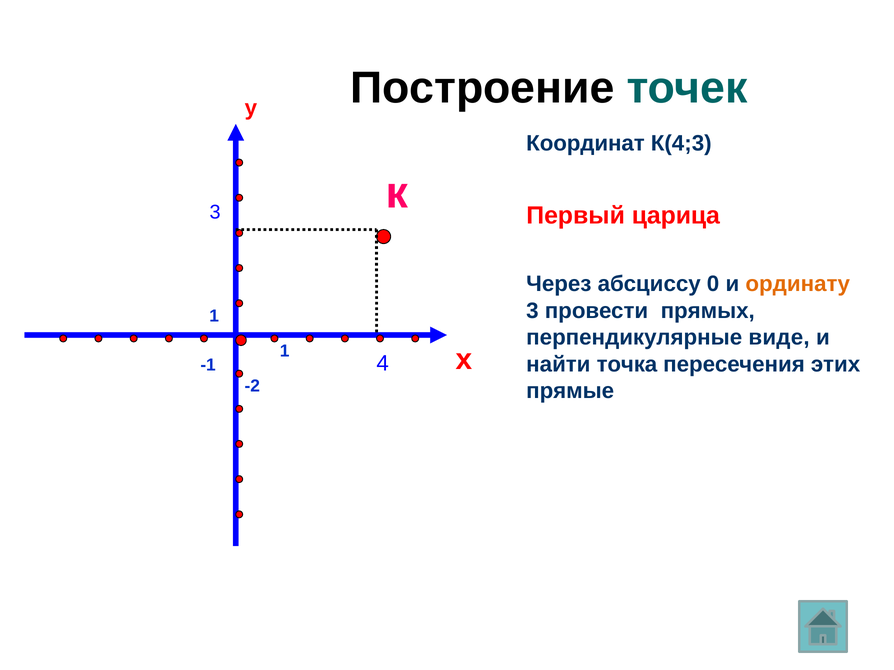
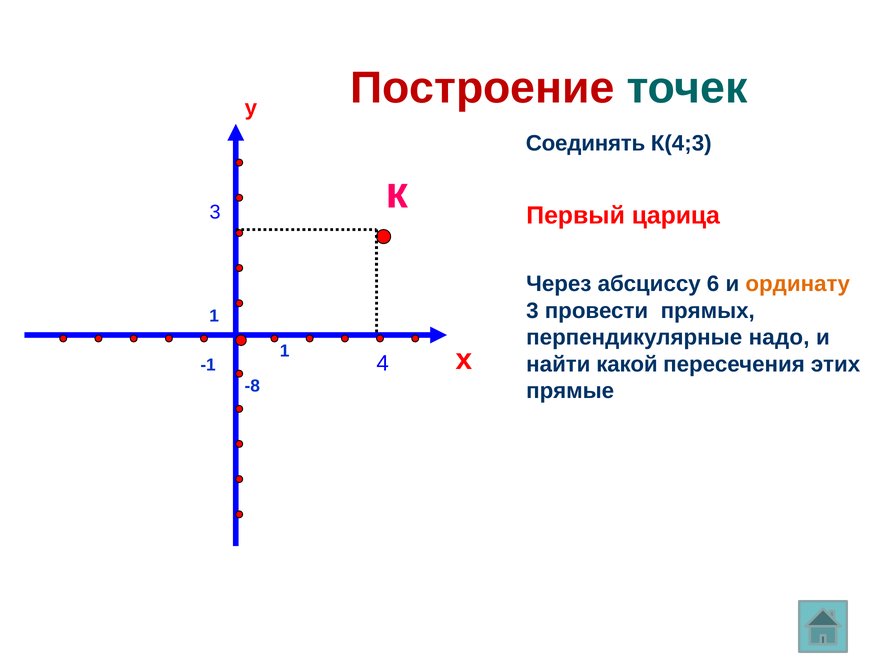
Построение colour: black -> red
Координат: Координат -> Соединять
0: 0 -> 6
виде: виде -> надо
точка: точка -> какой
-2: -2 -> -8
